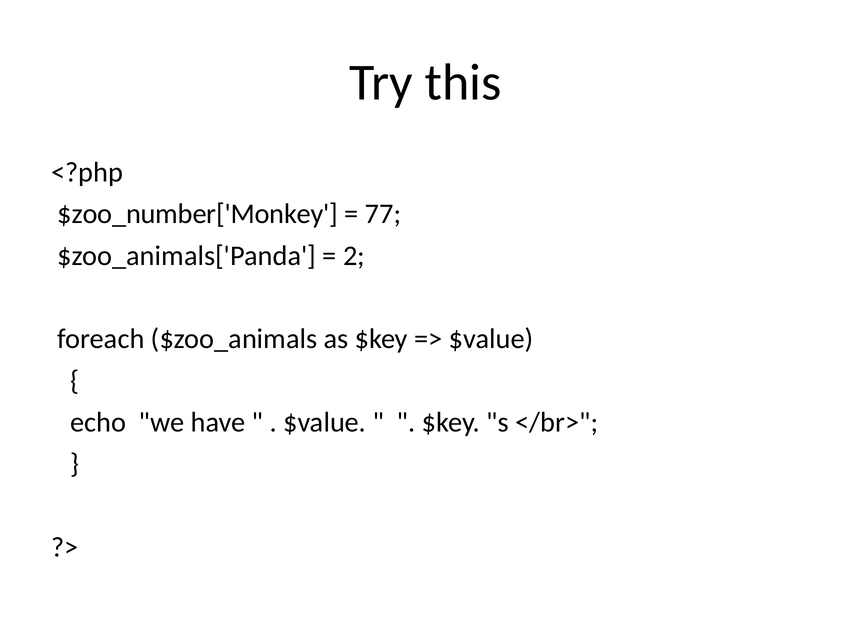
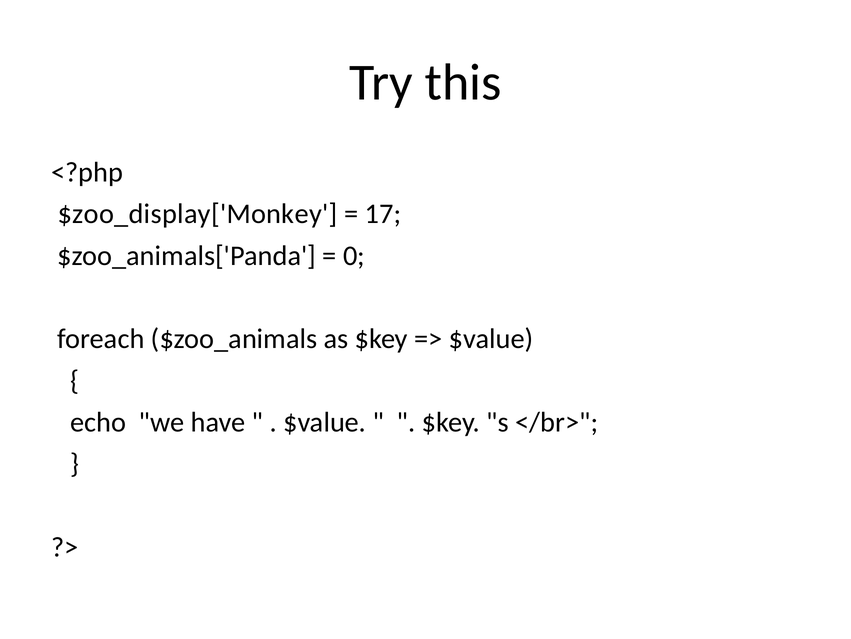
$zoo_number['Monkey: $zoo_number['Monkey -> $zoo_display['Monkey
77: 77 -> 17
2: 2 -> 0
